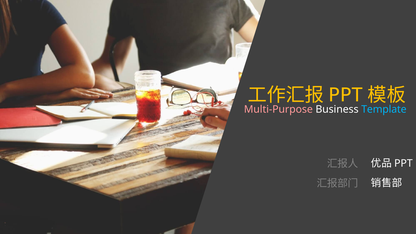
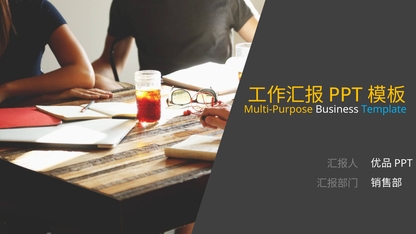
Multi-Purpose colour: pink -> yellow
